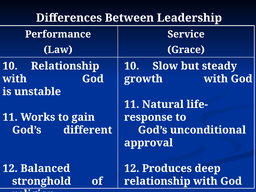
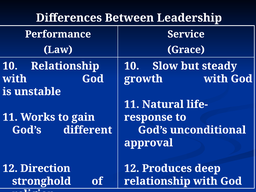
Balanced: Balanced -> Direction
